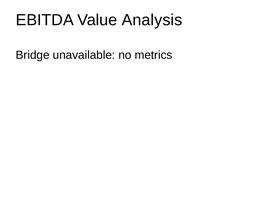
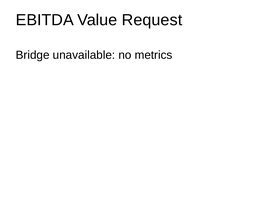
Analysis: Analysis -> Request
